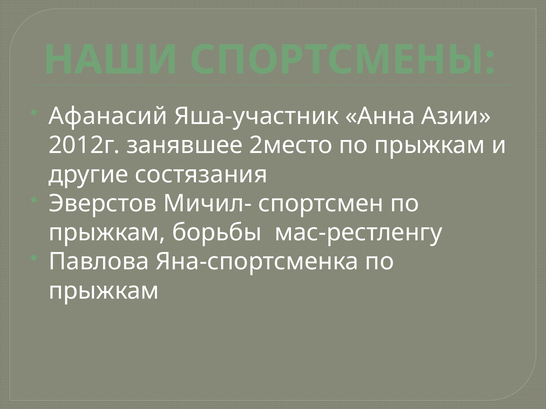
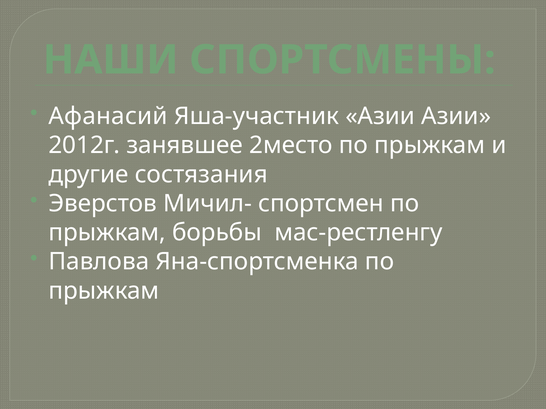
Яша-участник Анна: Анна -> Азии
